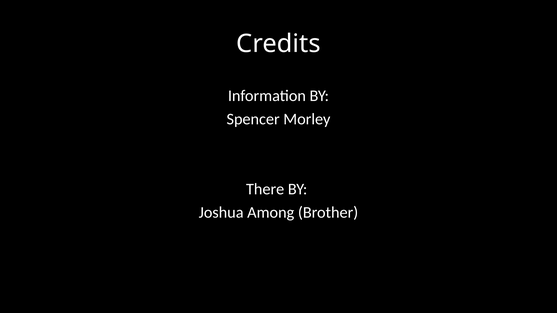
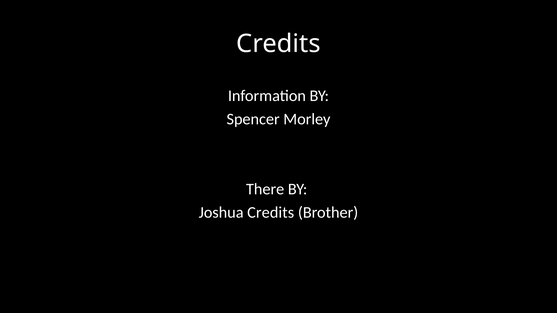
Joshua Among: Among -> Credits
